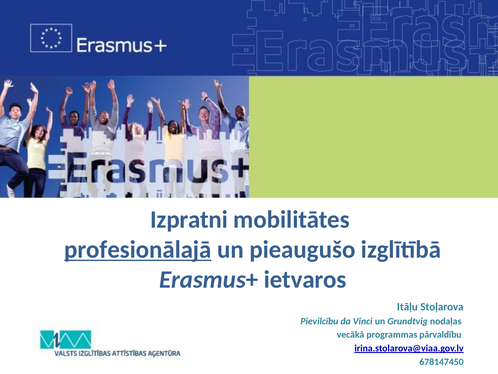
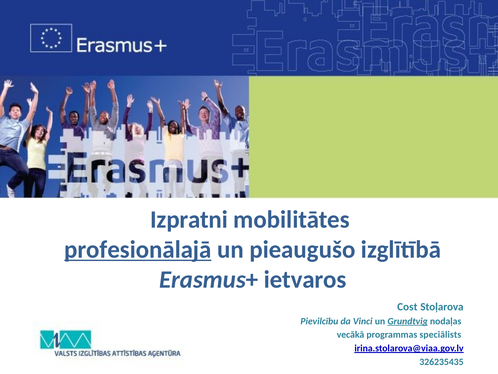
Itāļu: Itāļu -> Cost
Grundtvig underline: none -> present
pārvaldību: pārvaldību -> speciālists
678147450: 678147450 -> 326235435
